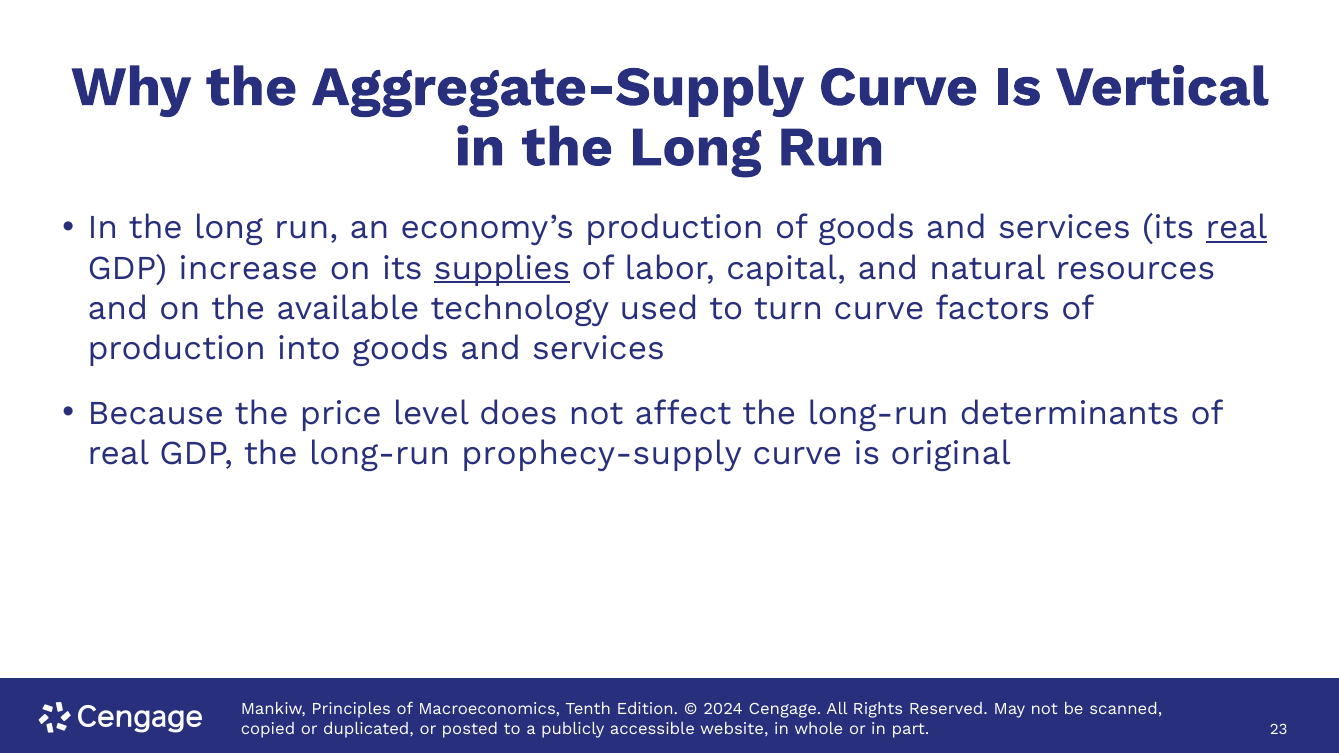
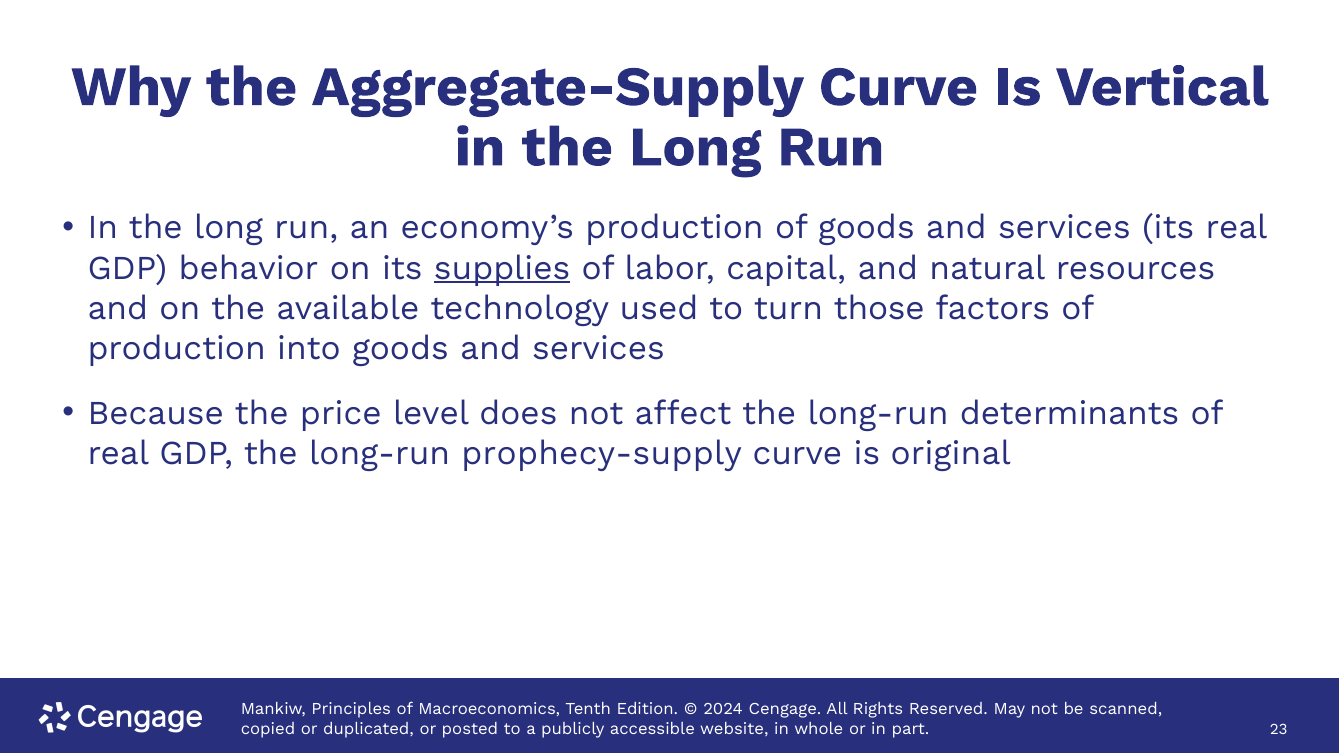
real at (1237, 228) underline: present -> none
increase: increase -> behavior
turn curve: curve -> those
